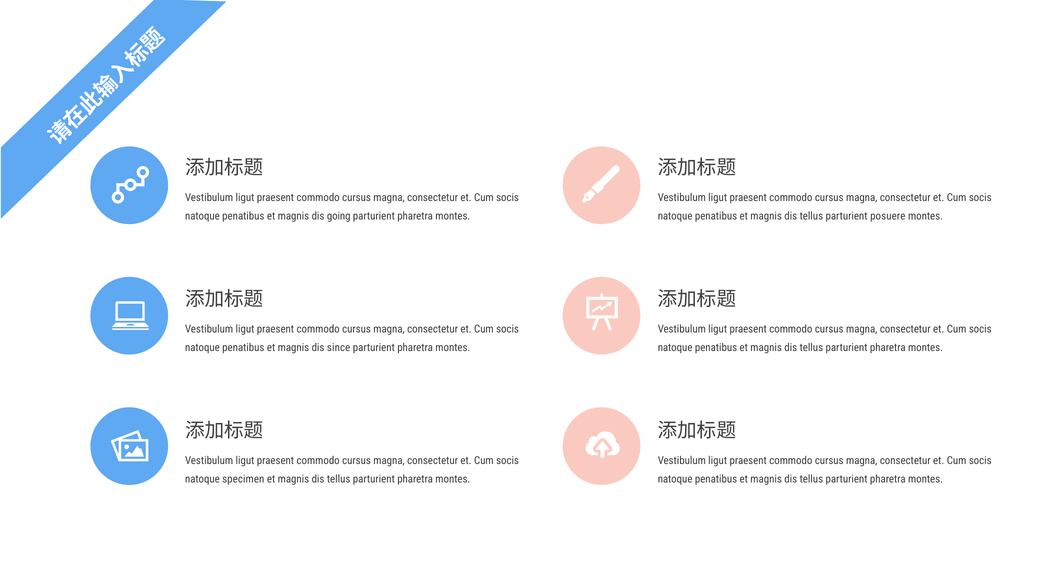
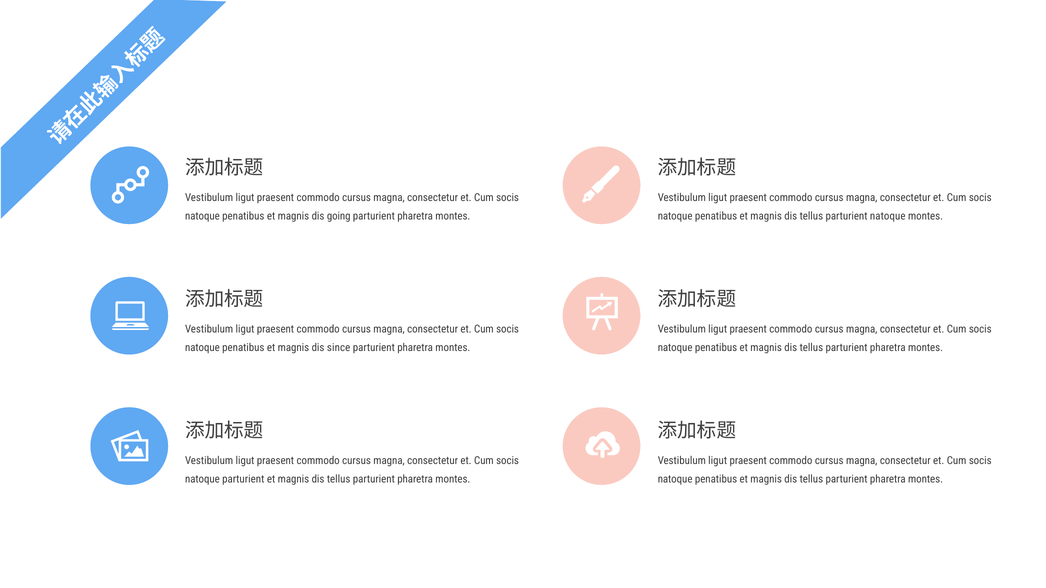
parturient posuere: posuere -> natoque
natoque specimen: specimen -> parturient
